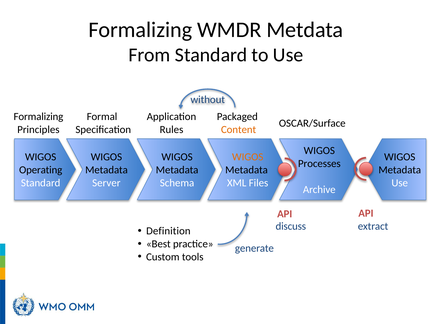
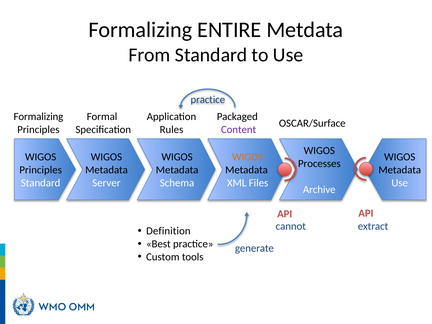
WMDR: WMDR -> ENTIRE
without at (208, 100): without -> practice
Content colour: orange -> purple
Operating at (41, 170): Operating -> Principles
discuss: discuss -> cannot
